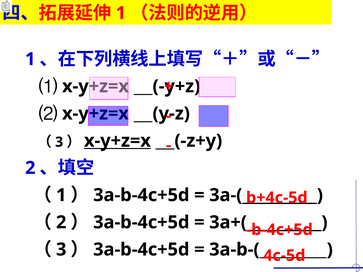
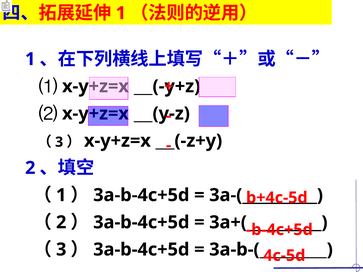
x-y+z=x at (117, 141) underline: present -> none
